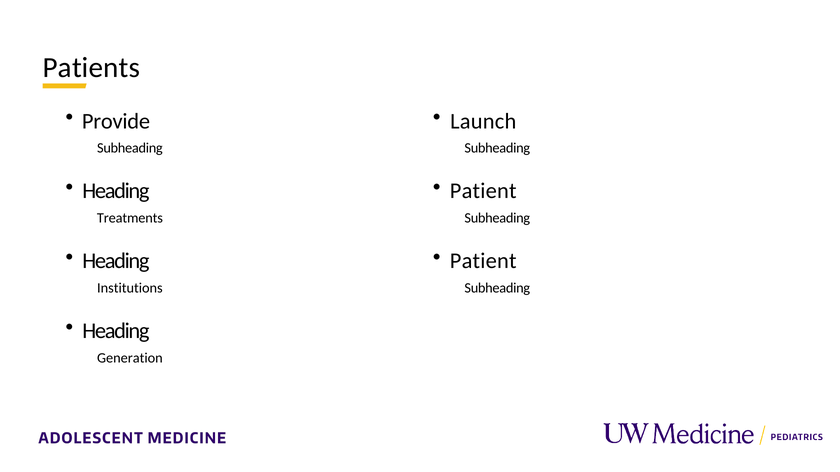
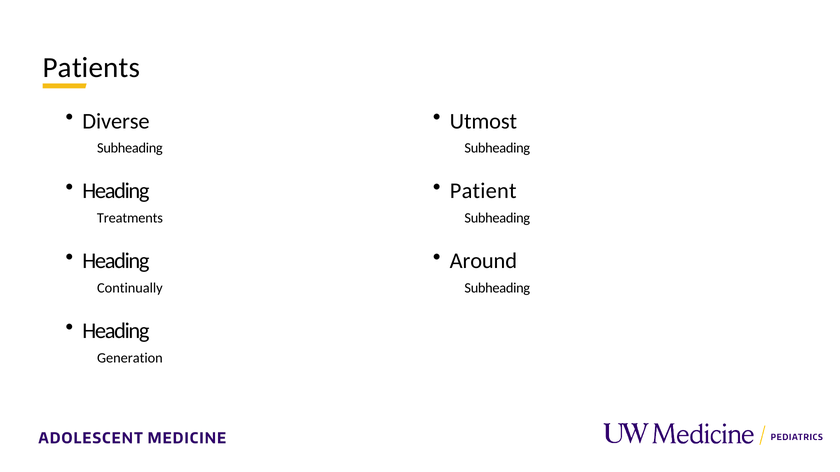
Provide: Provide -> Diverse
Launch: Launch -> Utmost
Patient at (483, 261): Patient -> Around
Institutions: Institutions -> Continually
